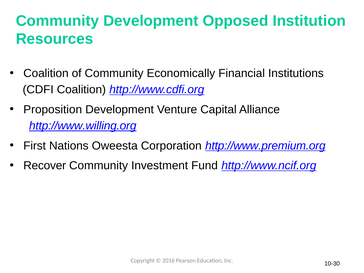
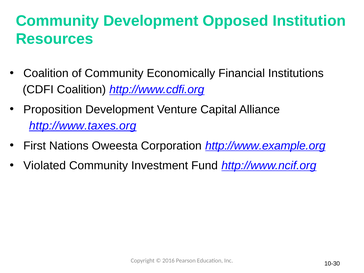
http://www.willing.org: http://www.willing.org -> http://www.taxes.org
http://www.premium.org: http://www.premium.org -> http://www.example.org
Recover: Recover -> Violated
